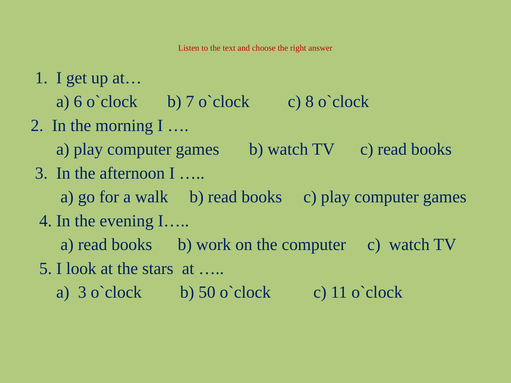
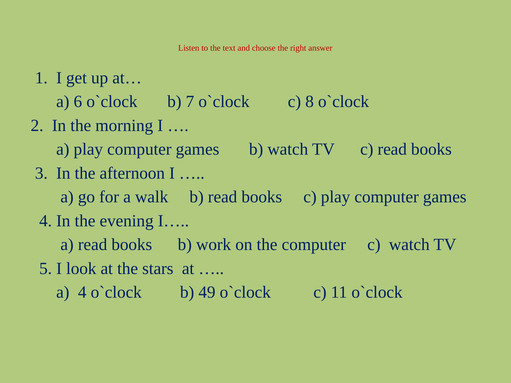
a 3: 3 -> 4
50: 50 -> 49
